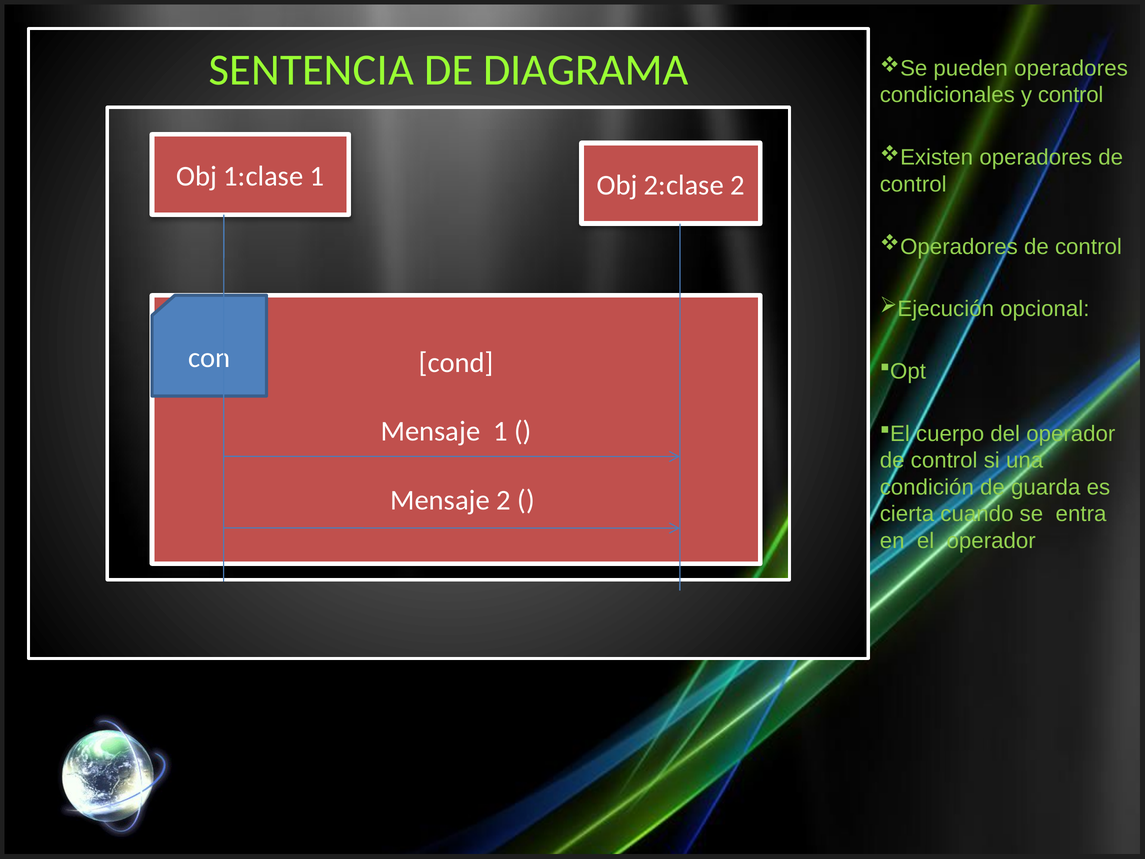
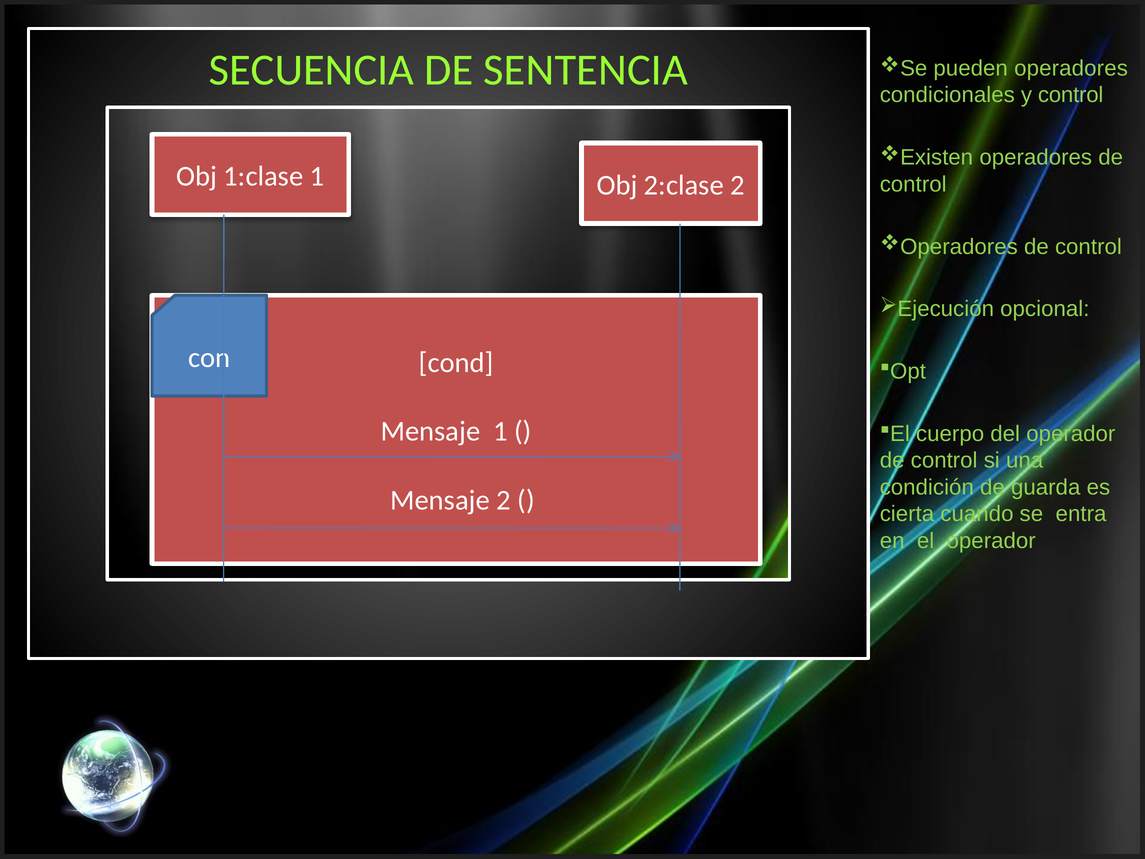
SENTENCIA: SENTENCIA -> SECUENCIA
DIAGRAMA: DIAGRAMA -> SENTENCIA
